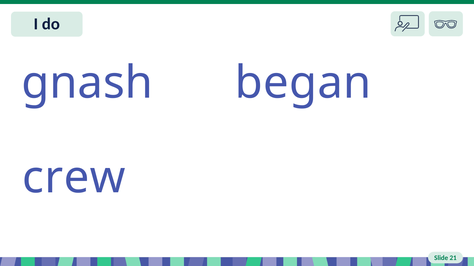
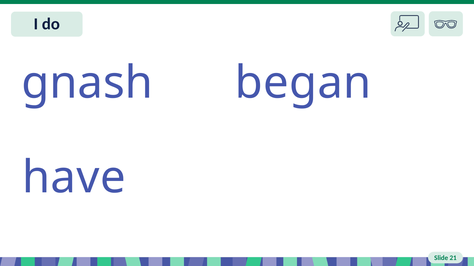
crew: crew -> have
